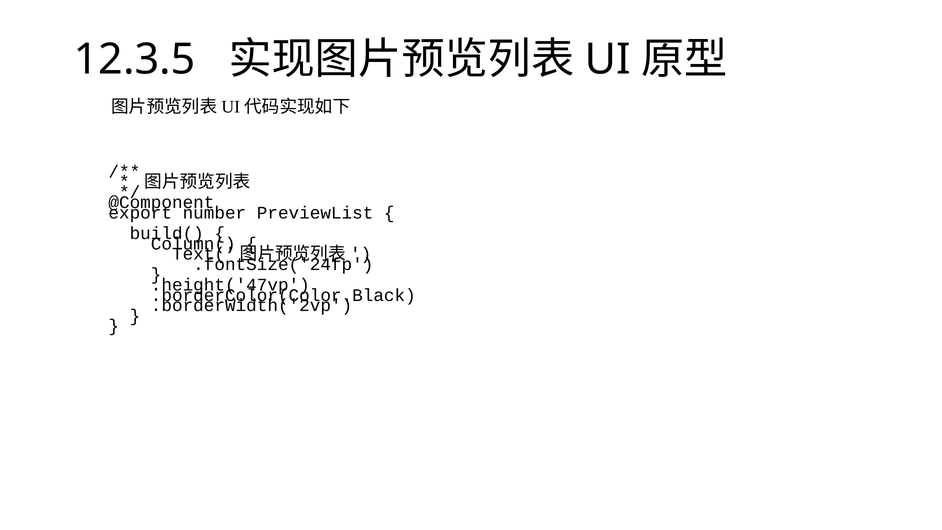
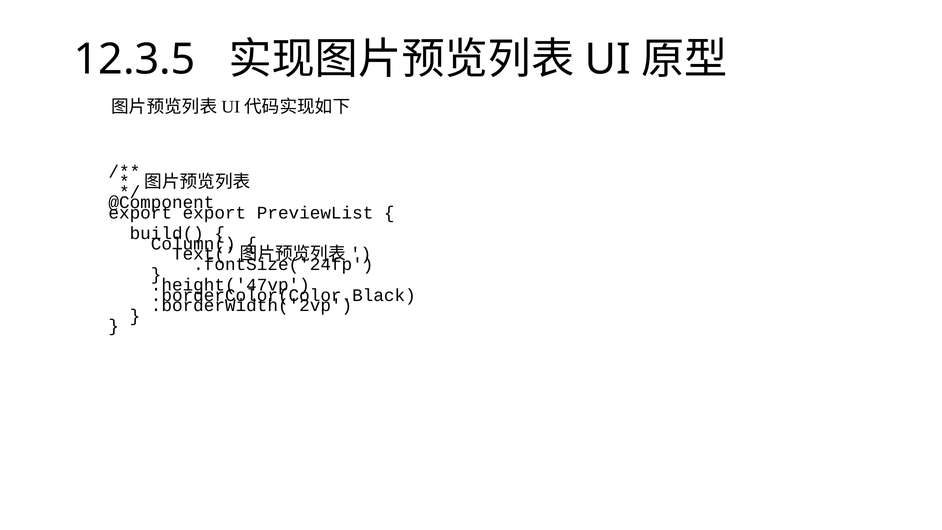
number at (214, 213): number -> export
